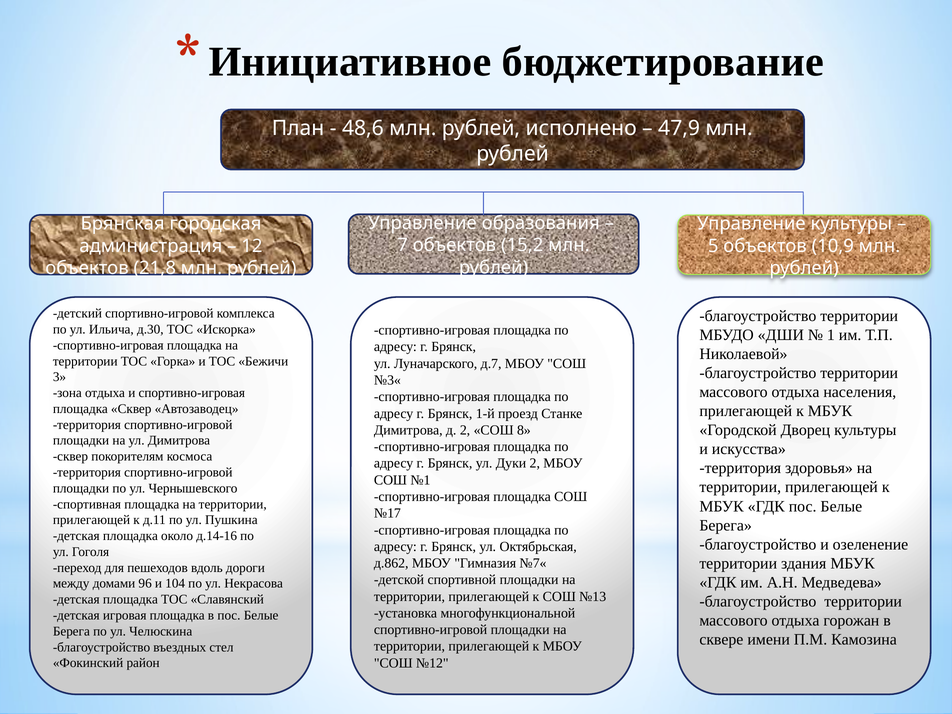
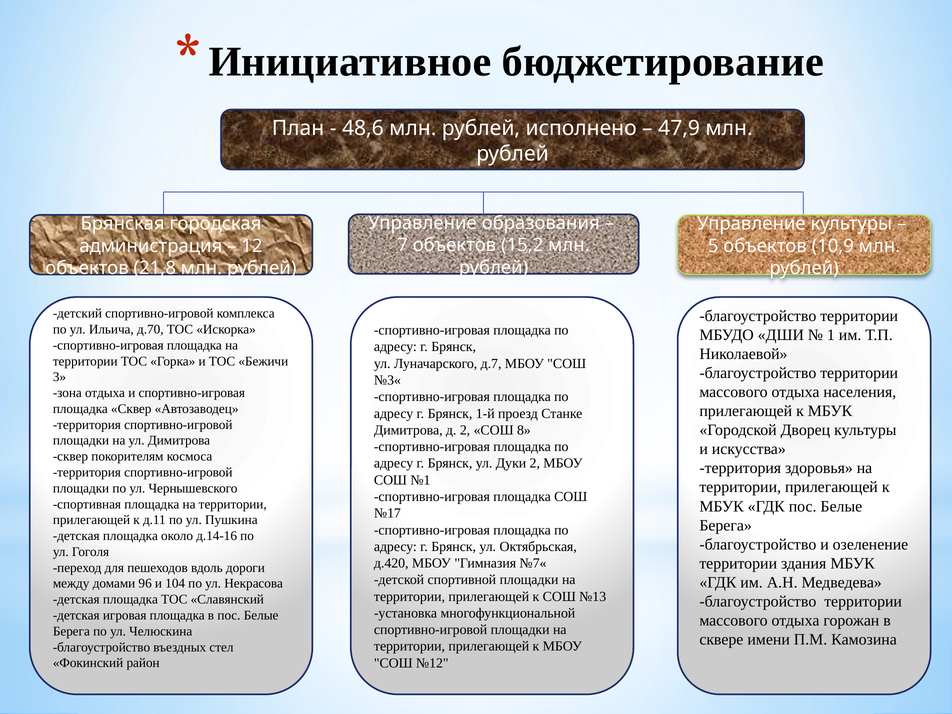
д.30: д.30 -> д.70
д.862: д.862 -> д.420
